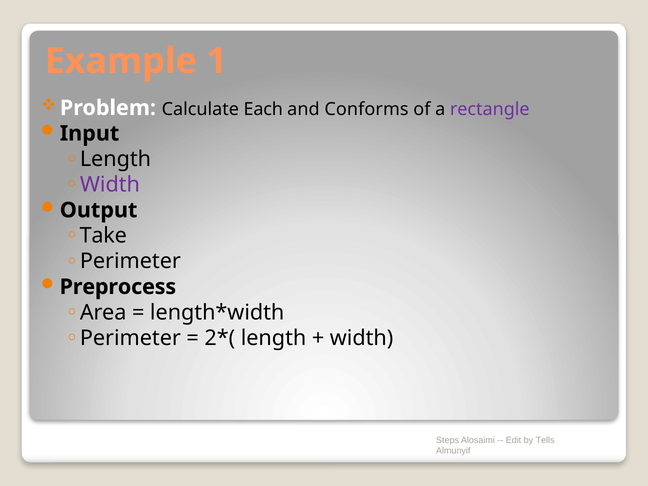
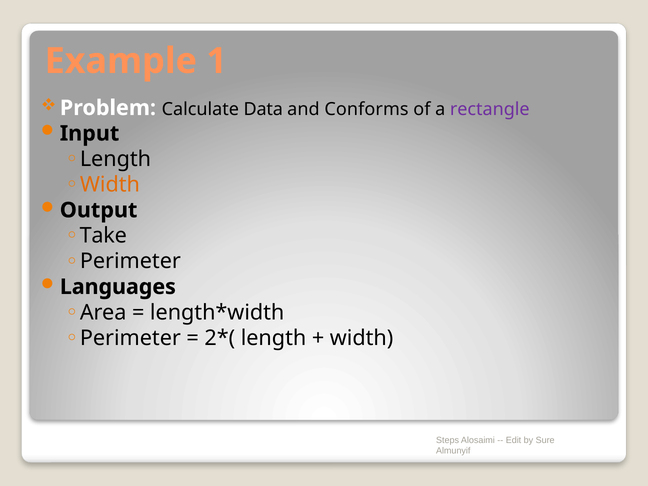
Each: Each -> Data
Width at (110, 185) colour: purple -> orange
Preprocess: Preprocess -> Languages
Tells: Tells -> Sure
